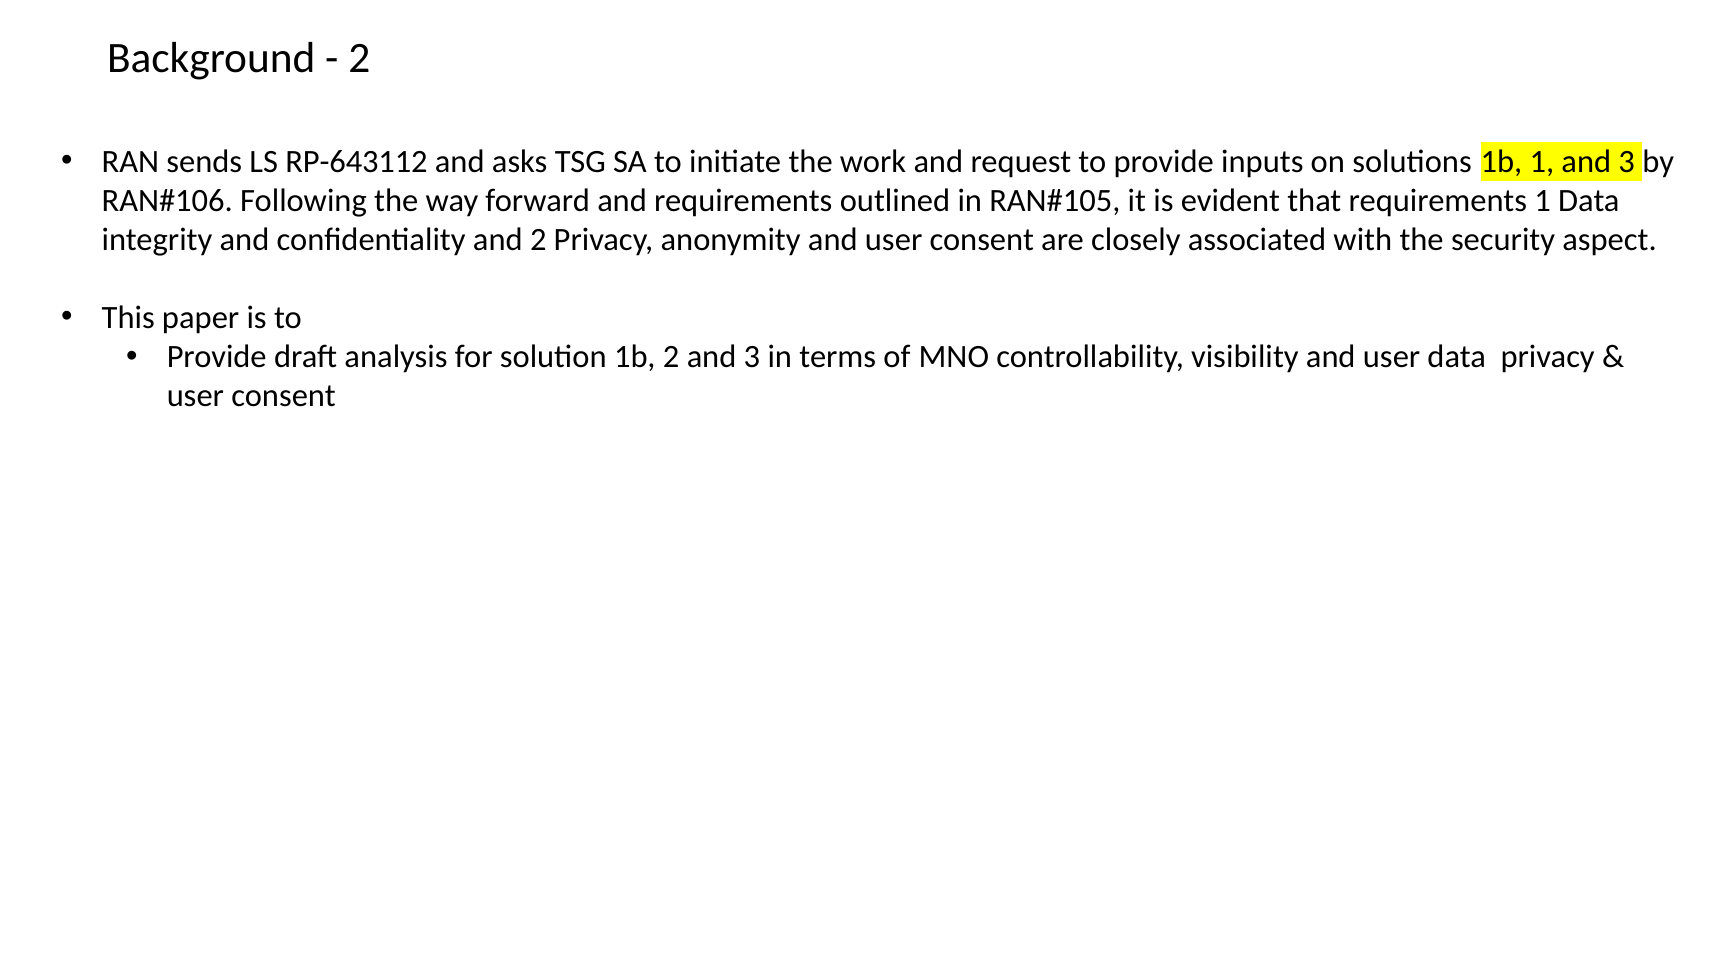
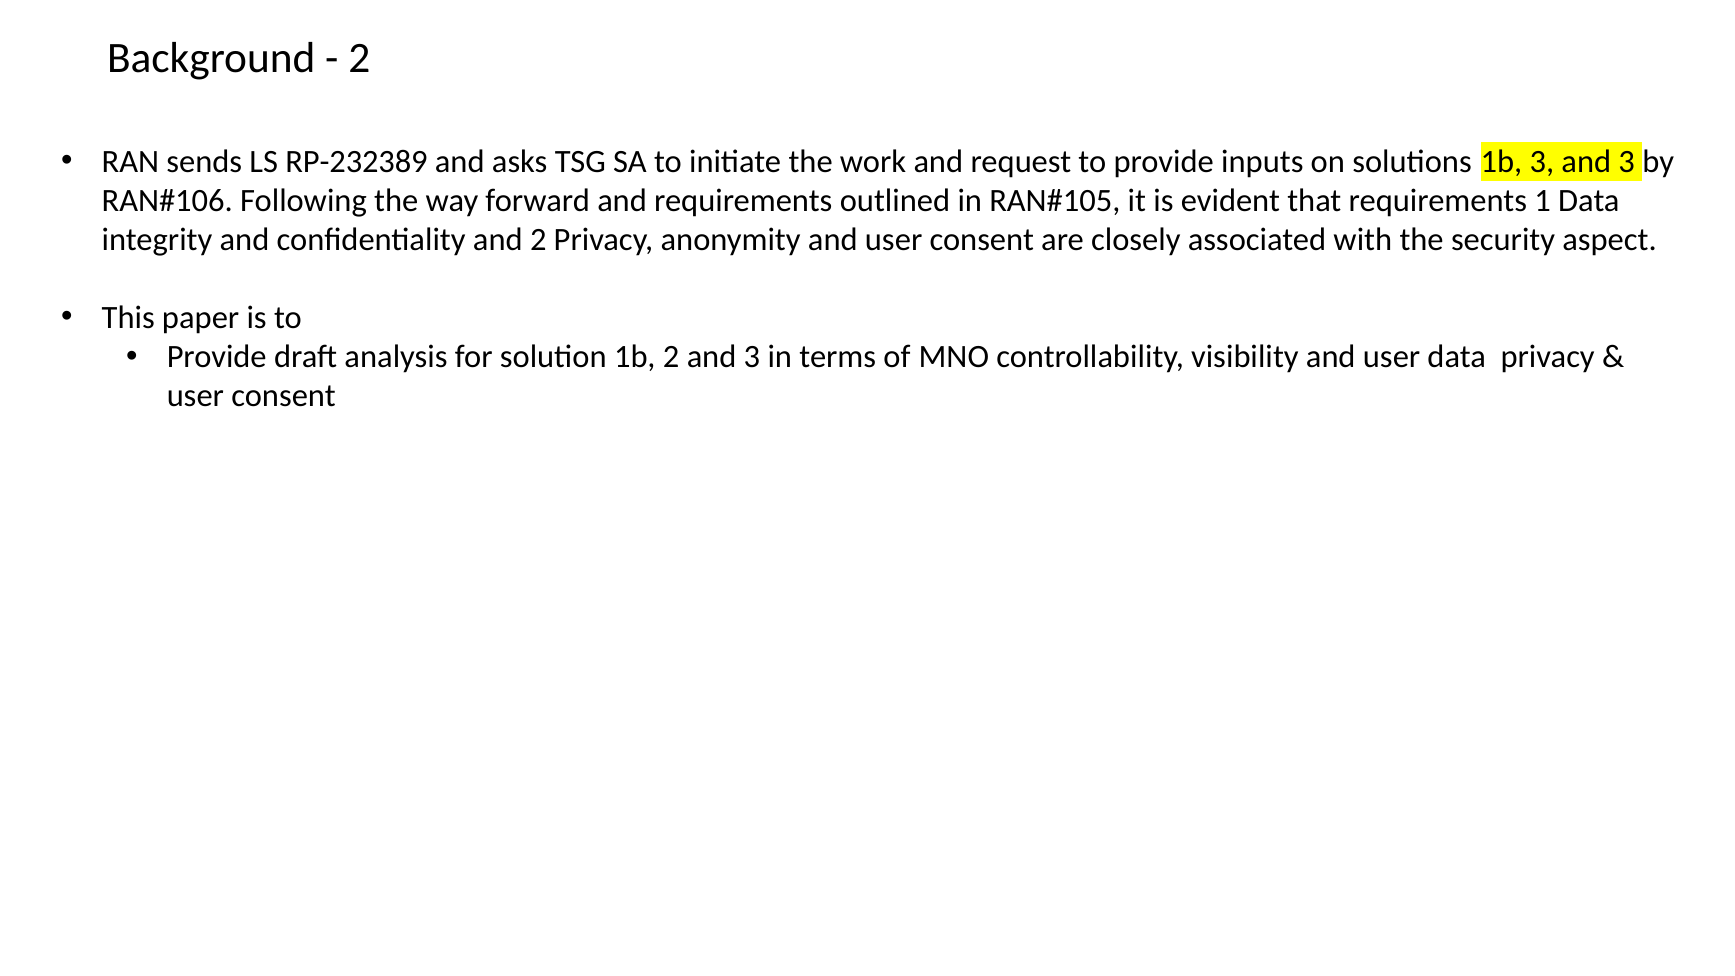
RP-643112: RP-643112 -> RP-232389
1b 1: 1 -> 3
